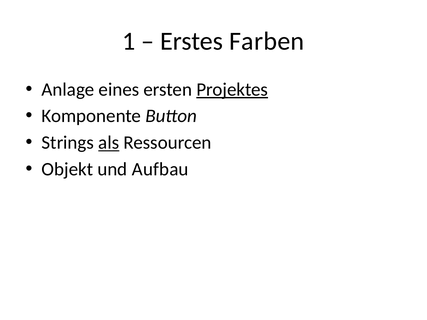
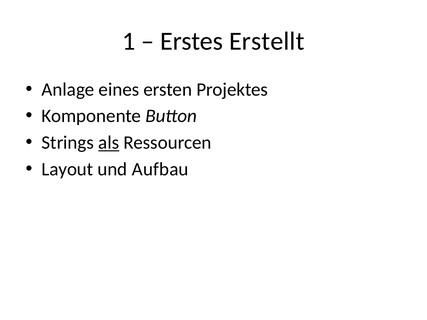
Farben: Farben -> Erstellt
Projektes underline: present -> none
Objekt: Objekt -> Layout
